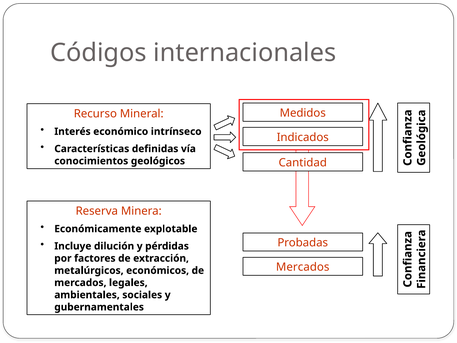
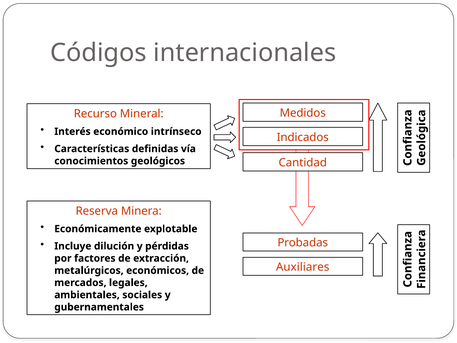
Mercados at (303, 267): Mercados -> Auxiliares
